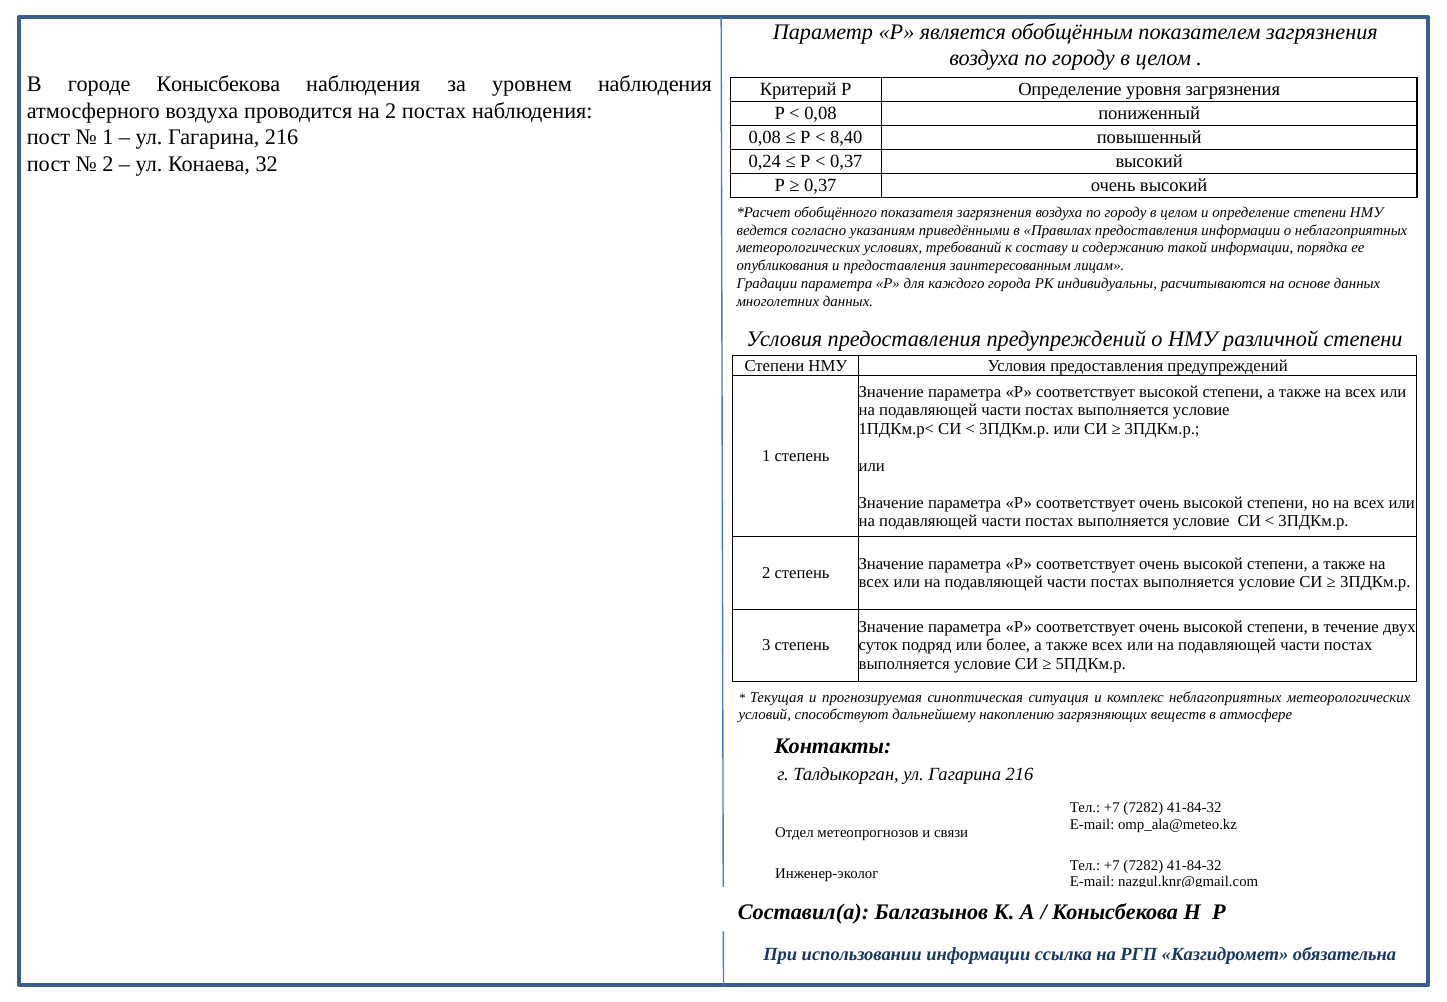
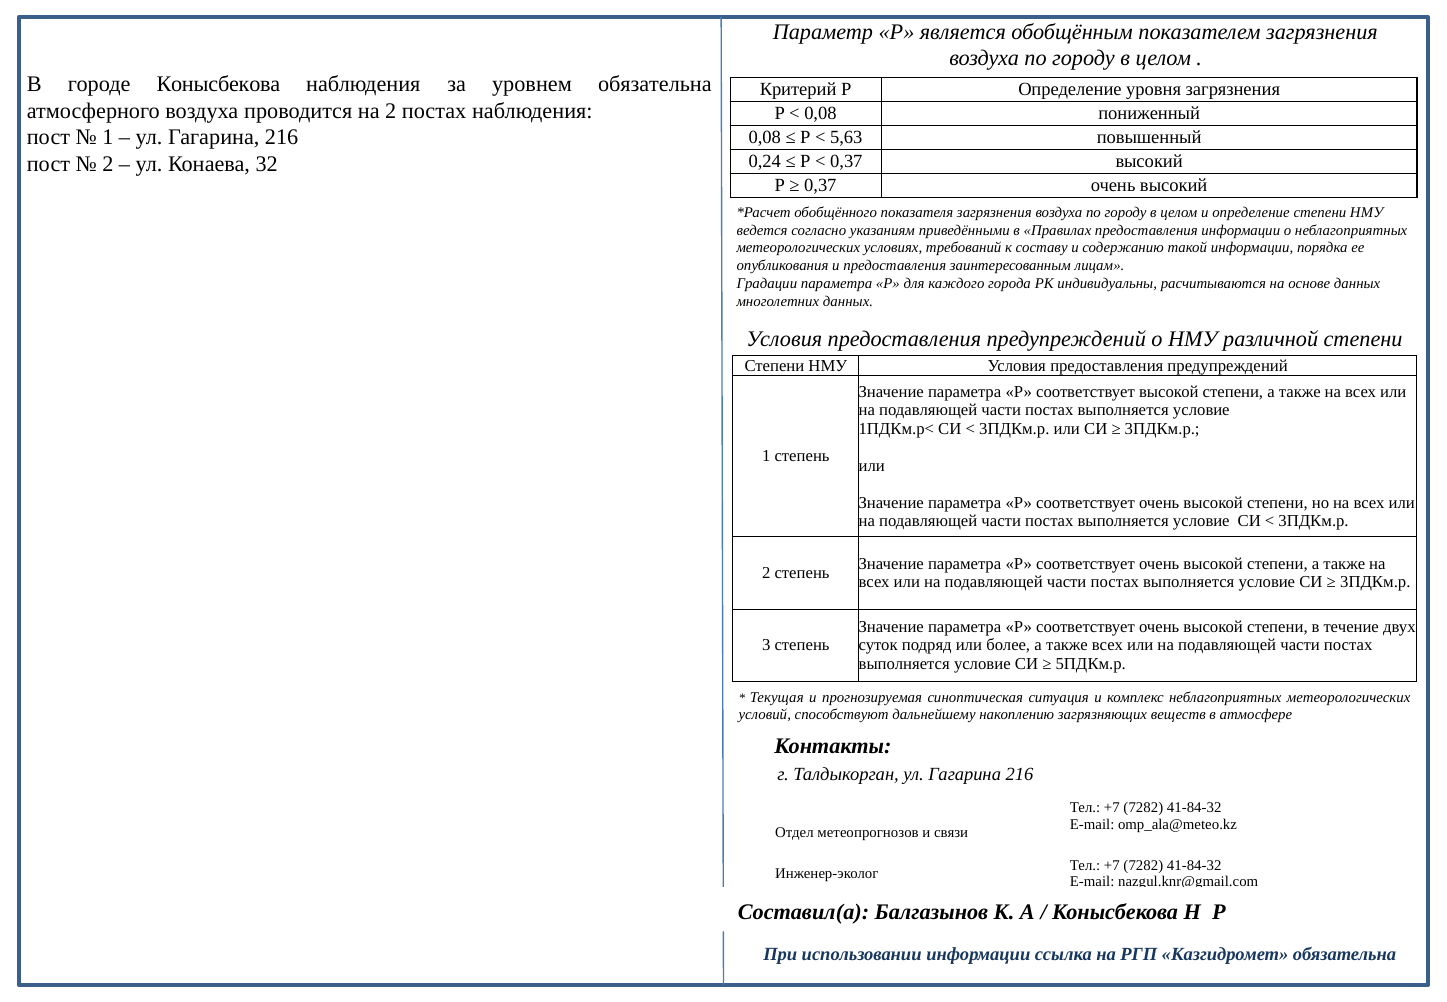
уровнем наблюдения: наблюдения -> обязательна
8,40: 8,40 -> 5,63
